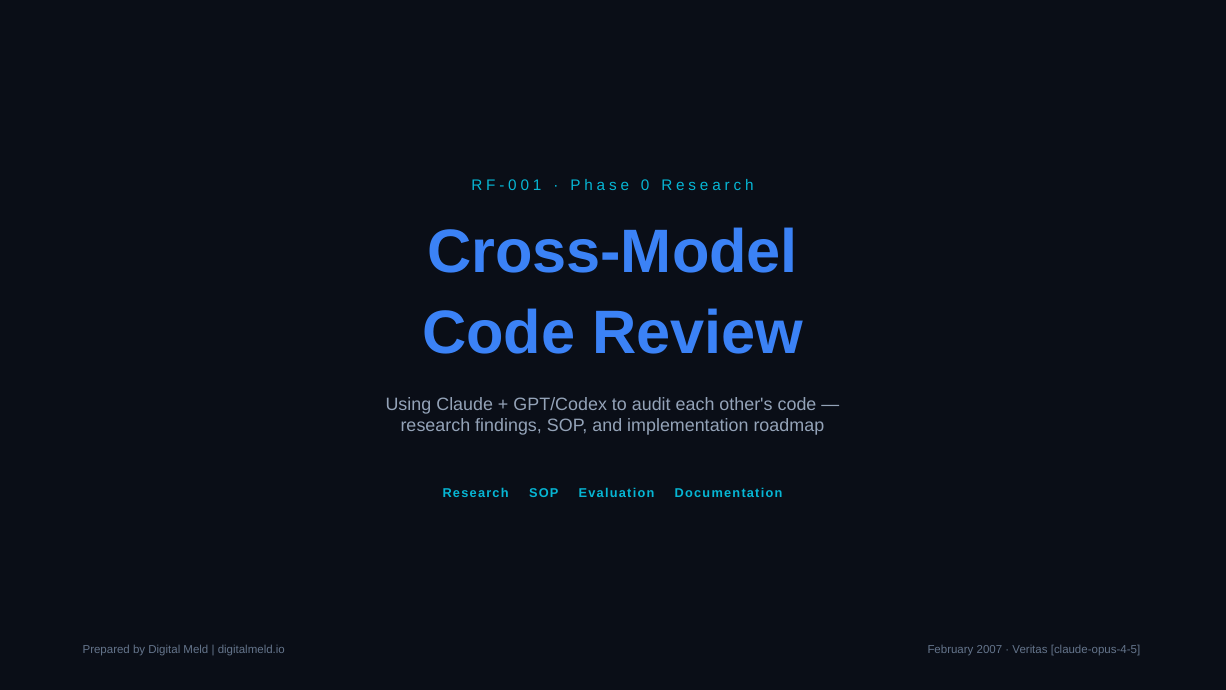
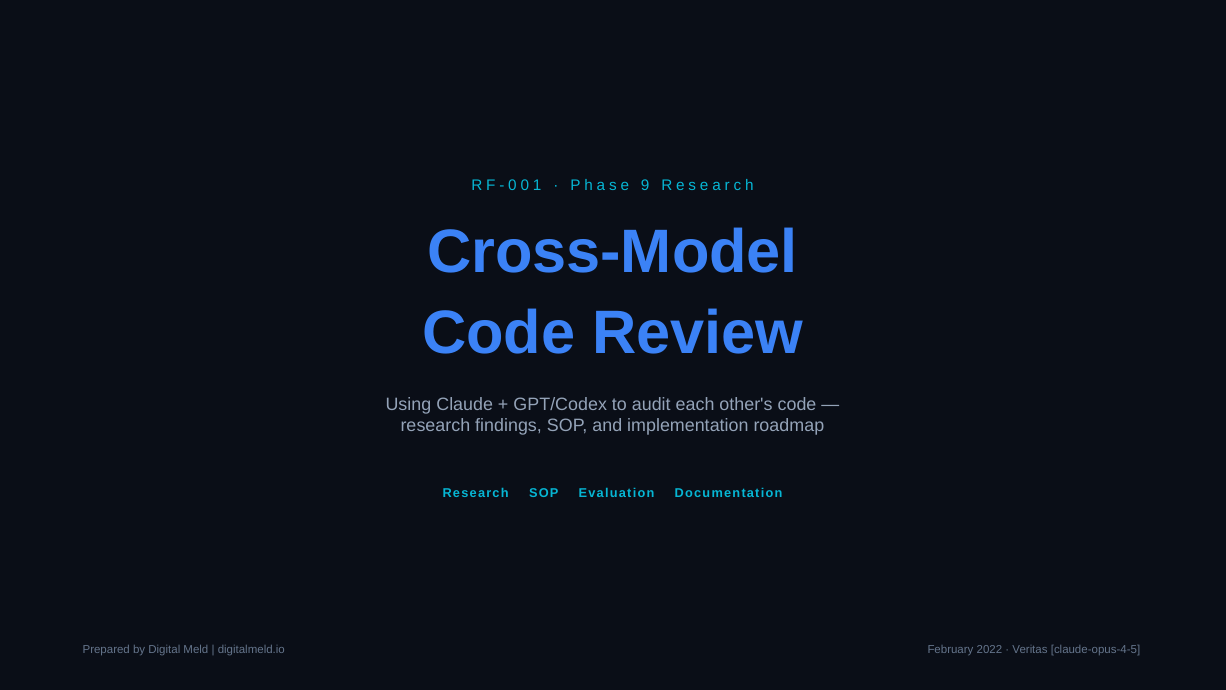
0: 0 -> 9
2007: 2007 -> 2022
